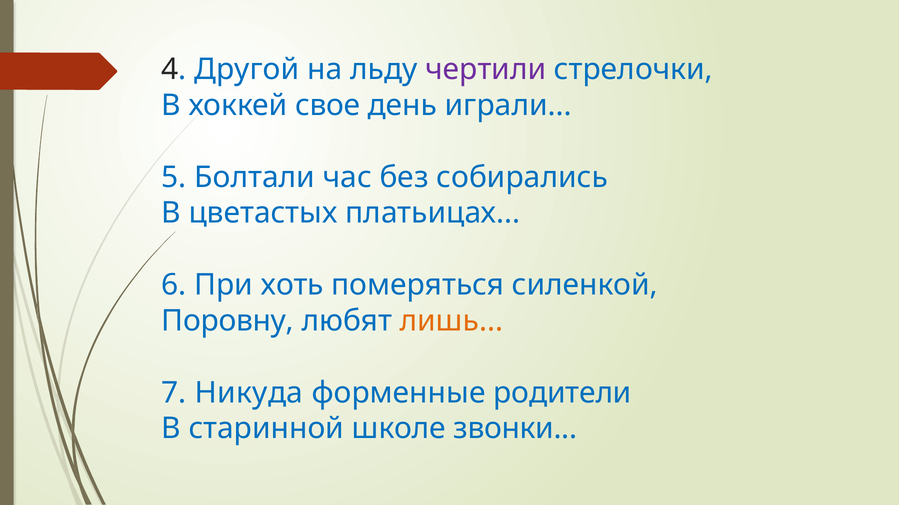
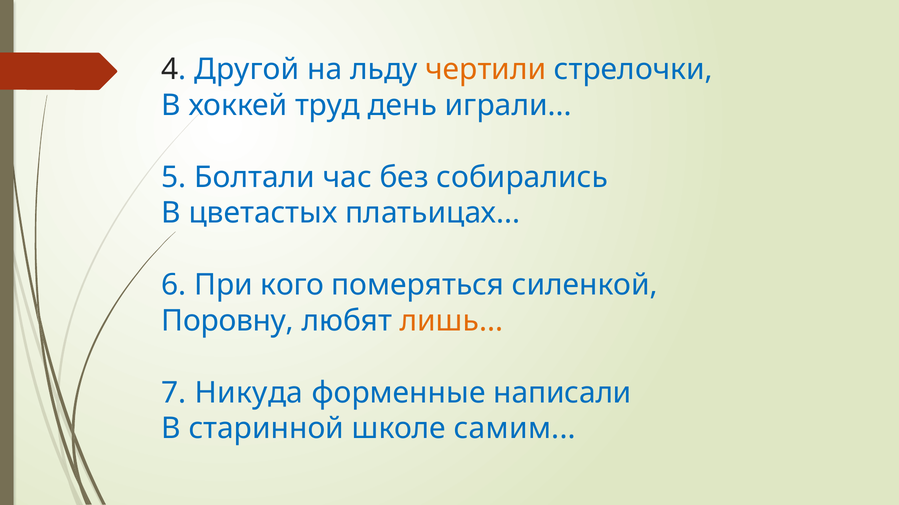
чертили colour: purple -> orange
свое: свое -> труд
хоть: хоть -> кого
родители: родители -> написали
звонки: звонки -> самим
